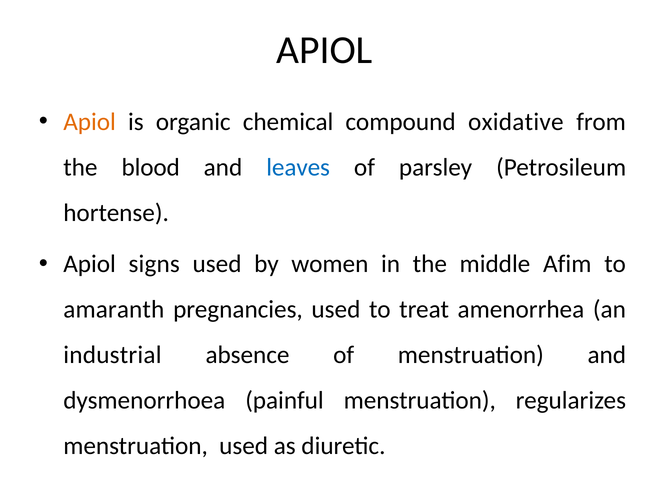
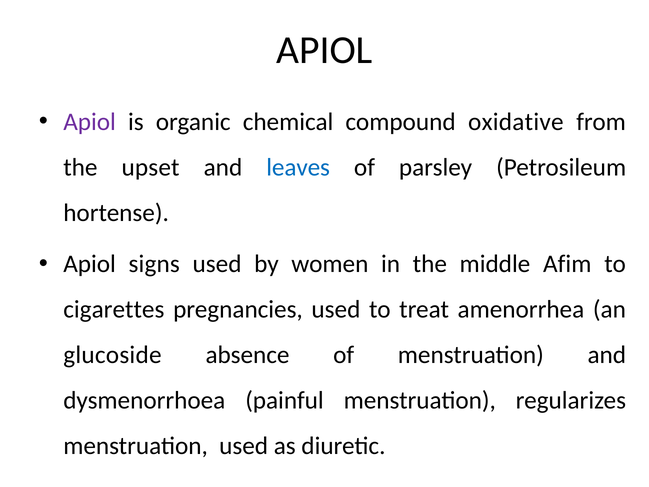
Apiol at (90, 122) colour: orange -> purple
blood: blood -> upset
amaranth: amaranth -> cigarettes
industrial: industrial -> glucoside
